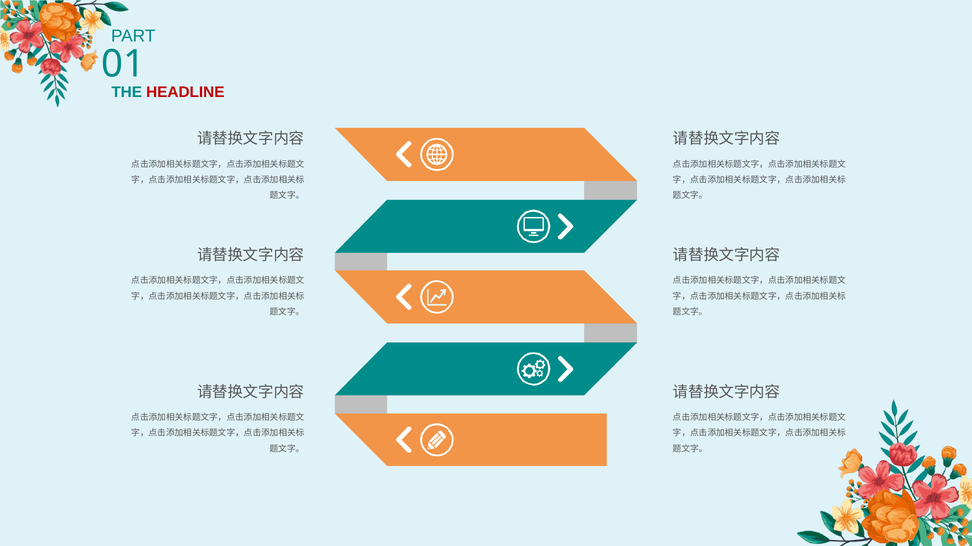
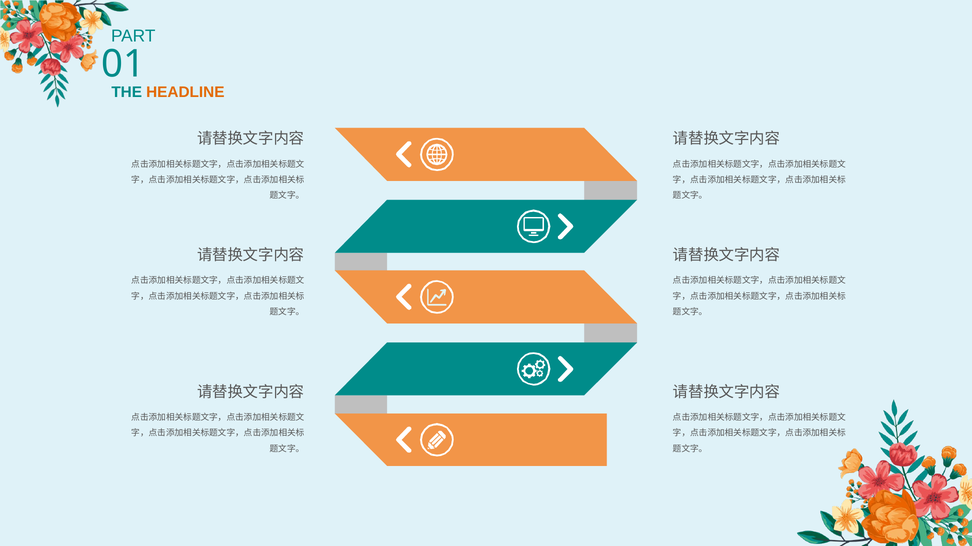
HEADLINE colour: red -> orange
